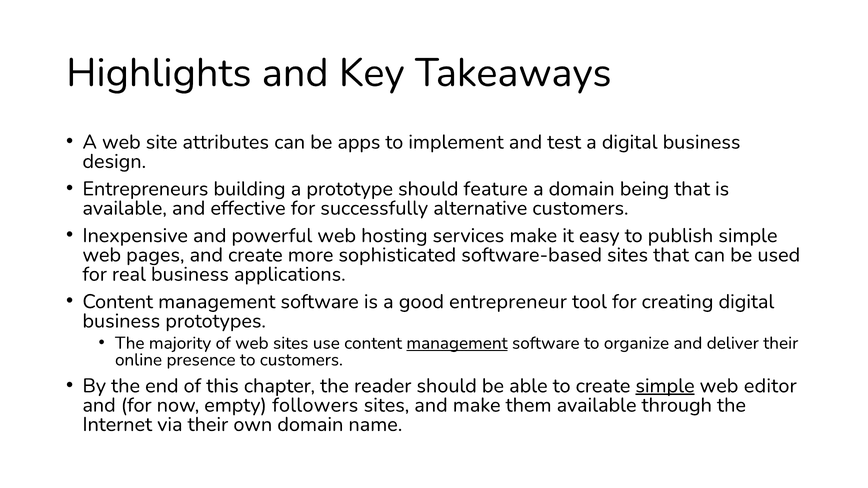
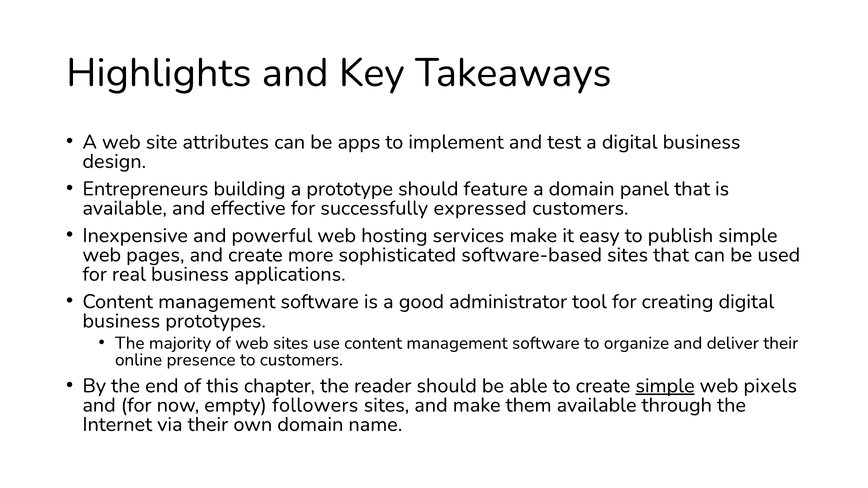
being: being -> panel
alternative: alternative -> expressed
entrepreneur: entrepreneur -> administrator
management at (457, 343) underline: present -> none
editor: editor -> pixels
